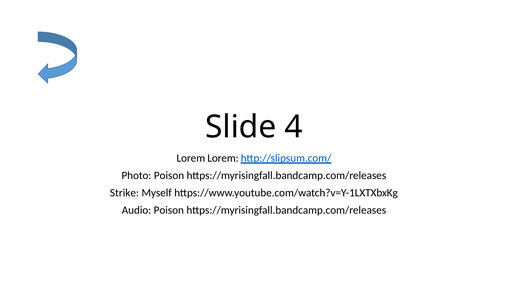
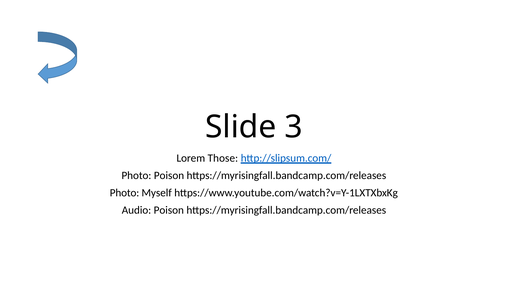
4: 4 -> 3
Lorem Lorem: Lorem -> Those
Strike at (124, 193): Strike -> Photo
